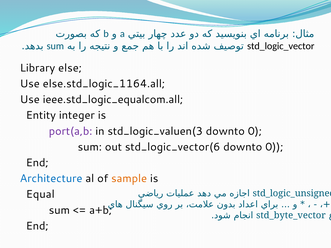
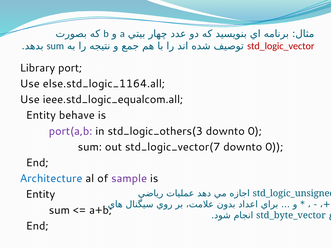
std_logic_vector colour: black -> red
else: else -> port
integer: integer -> behave
std_logic_valuen(3: std_logic_valuen(3 -> std_logic_others(3
std_logic_vector(6: std_logic_vector(6 -> std_logic_vector(7
sample colour: orange -> purple
Equal at (40, 195): Equal -> Entity
